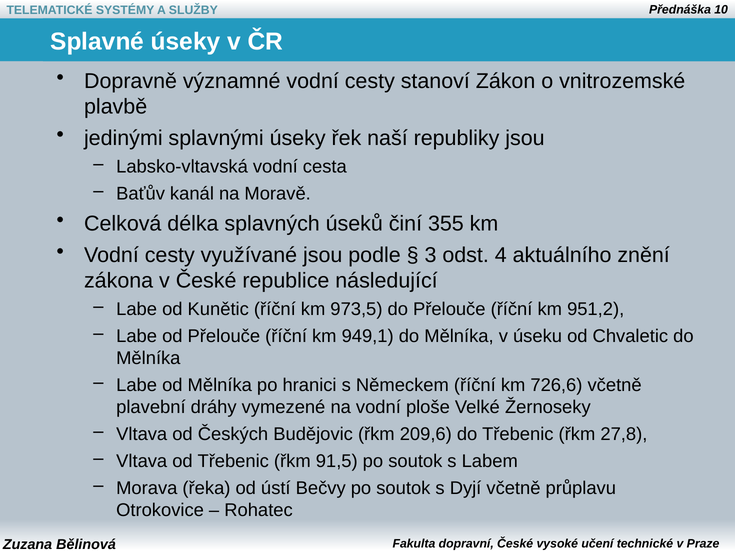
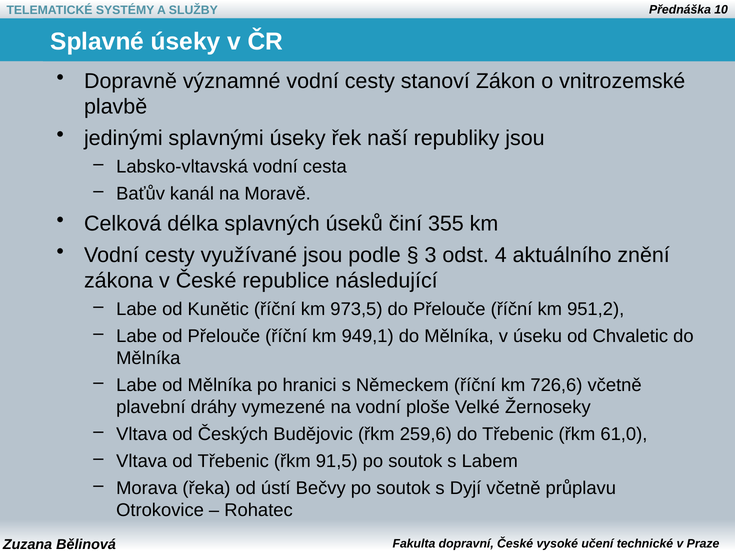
209,6: 209,6 -> 259,6
27,8: 27,8 -> 61,0
